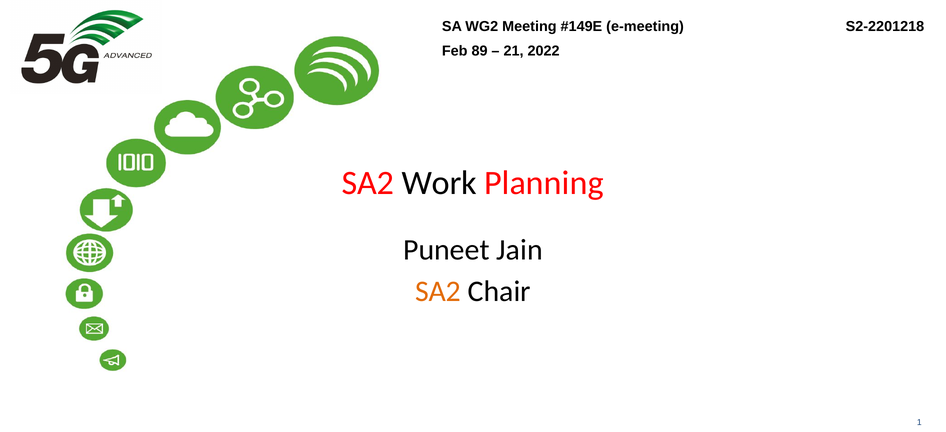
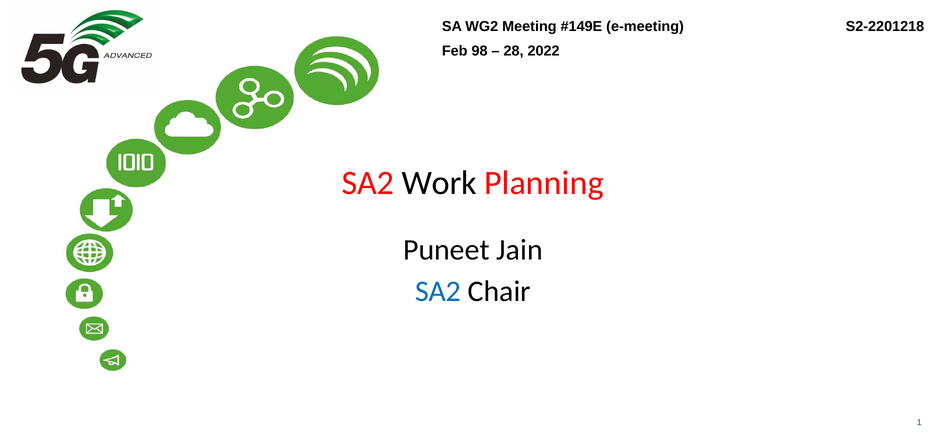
89: 89 -> 98
21: 21 -> 28
SA2 at (438, 292) colour: orange -> blue
